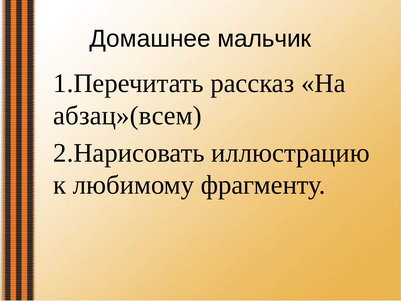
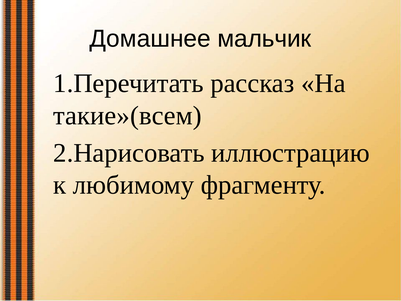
абзац»(всем: абзац»(всем -> такие»(всем
